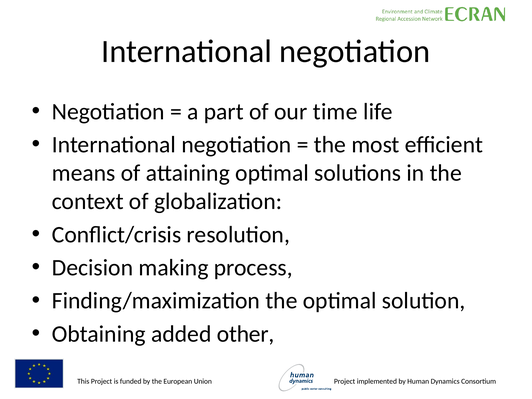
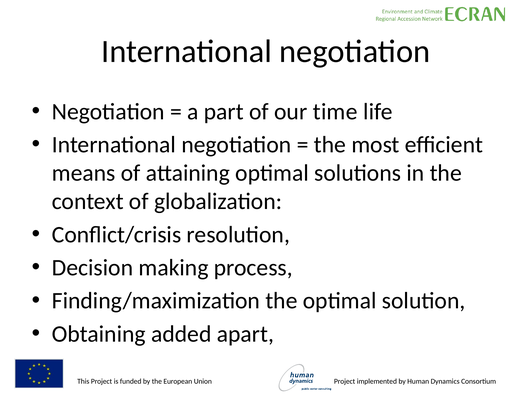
other: other -> apart
